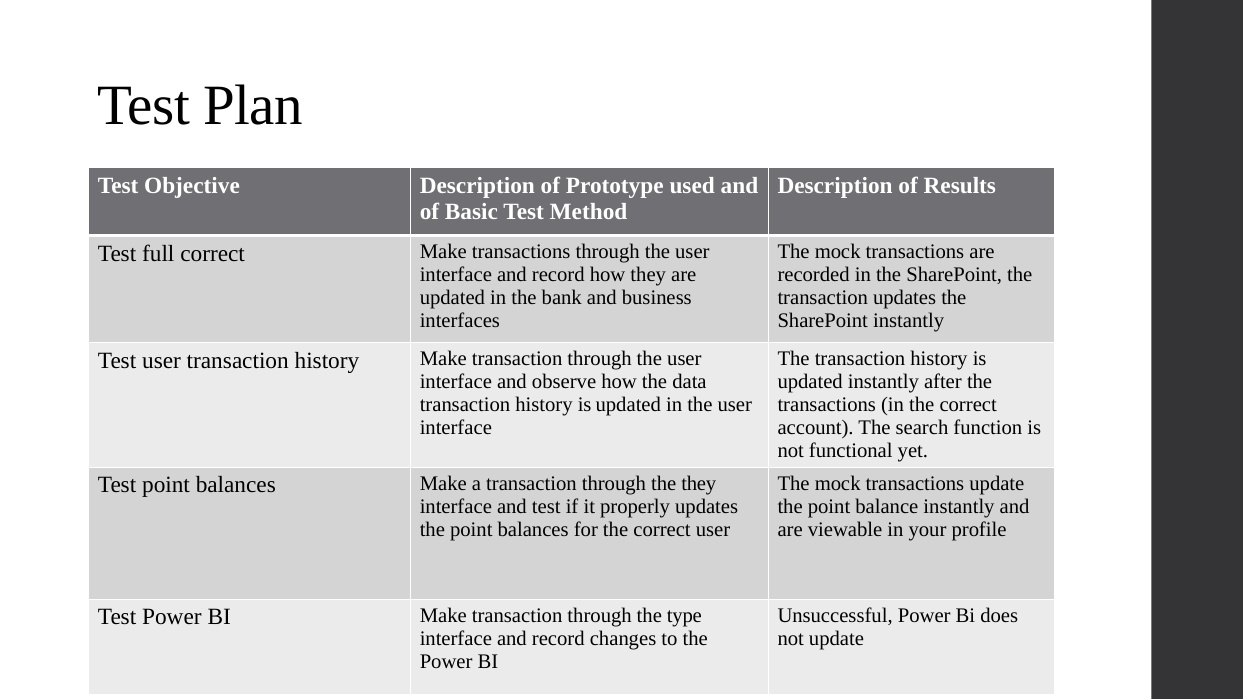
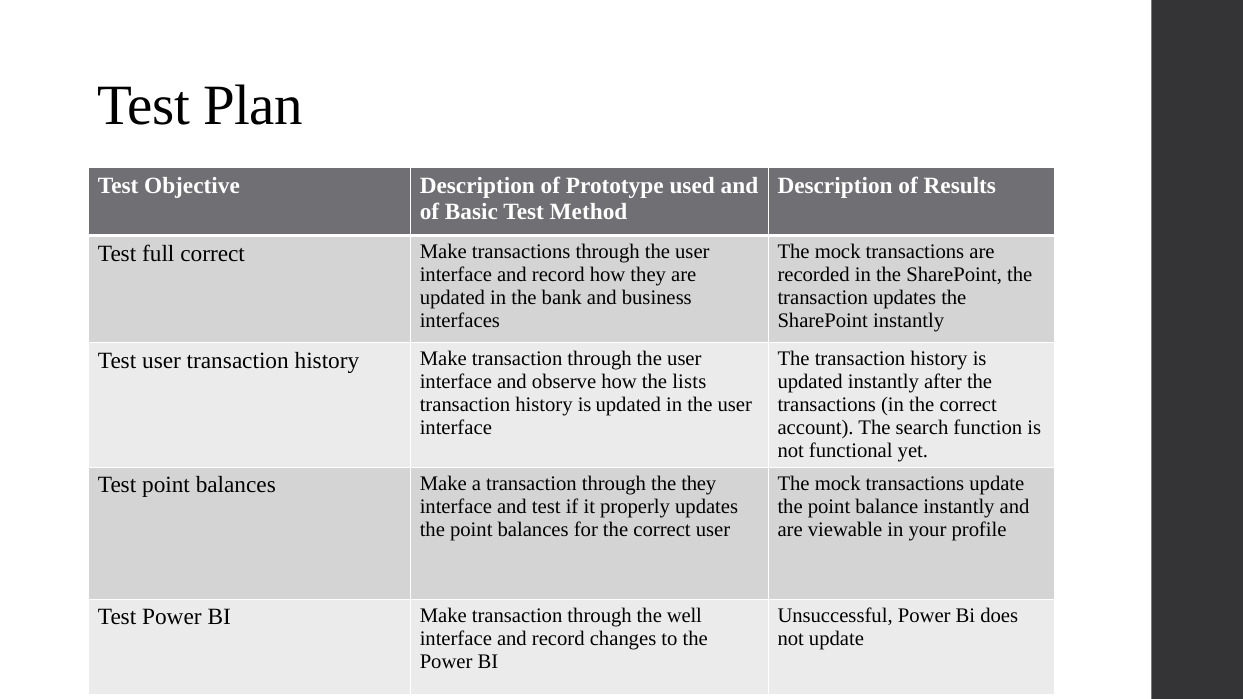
data: data -> lists
type: type -> well
